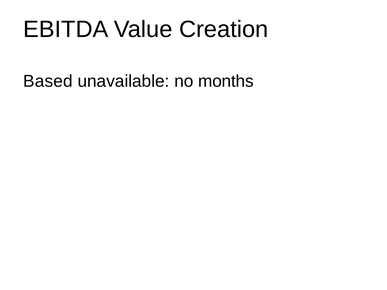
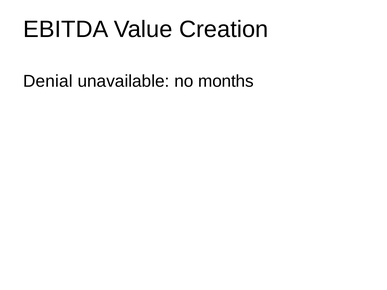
Based: Based -> Denial
